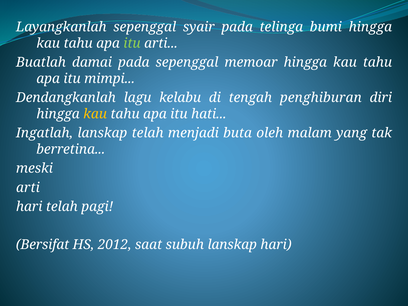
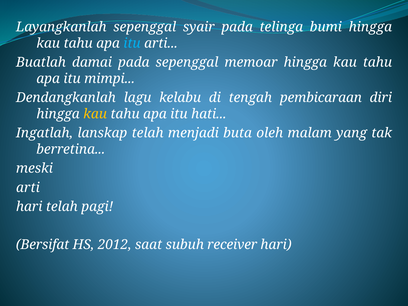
itu at (132, 43) colour: light green -> light blue
penghiburan: penghiburan -> pembicaraan
subuh lanskap: lanskap -> receiver
